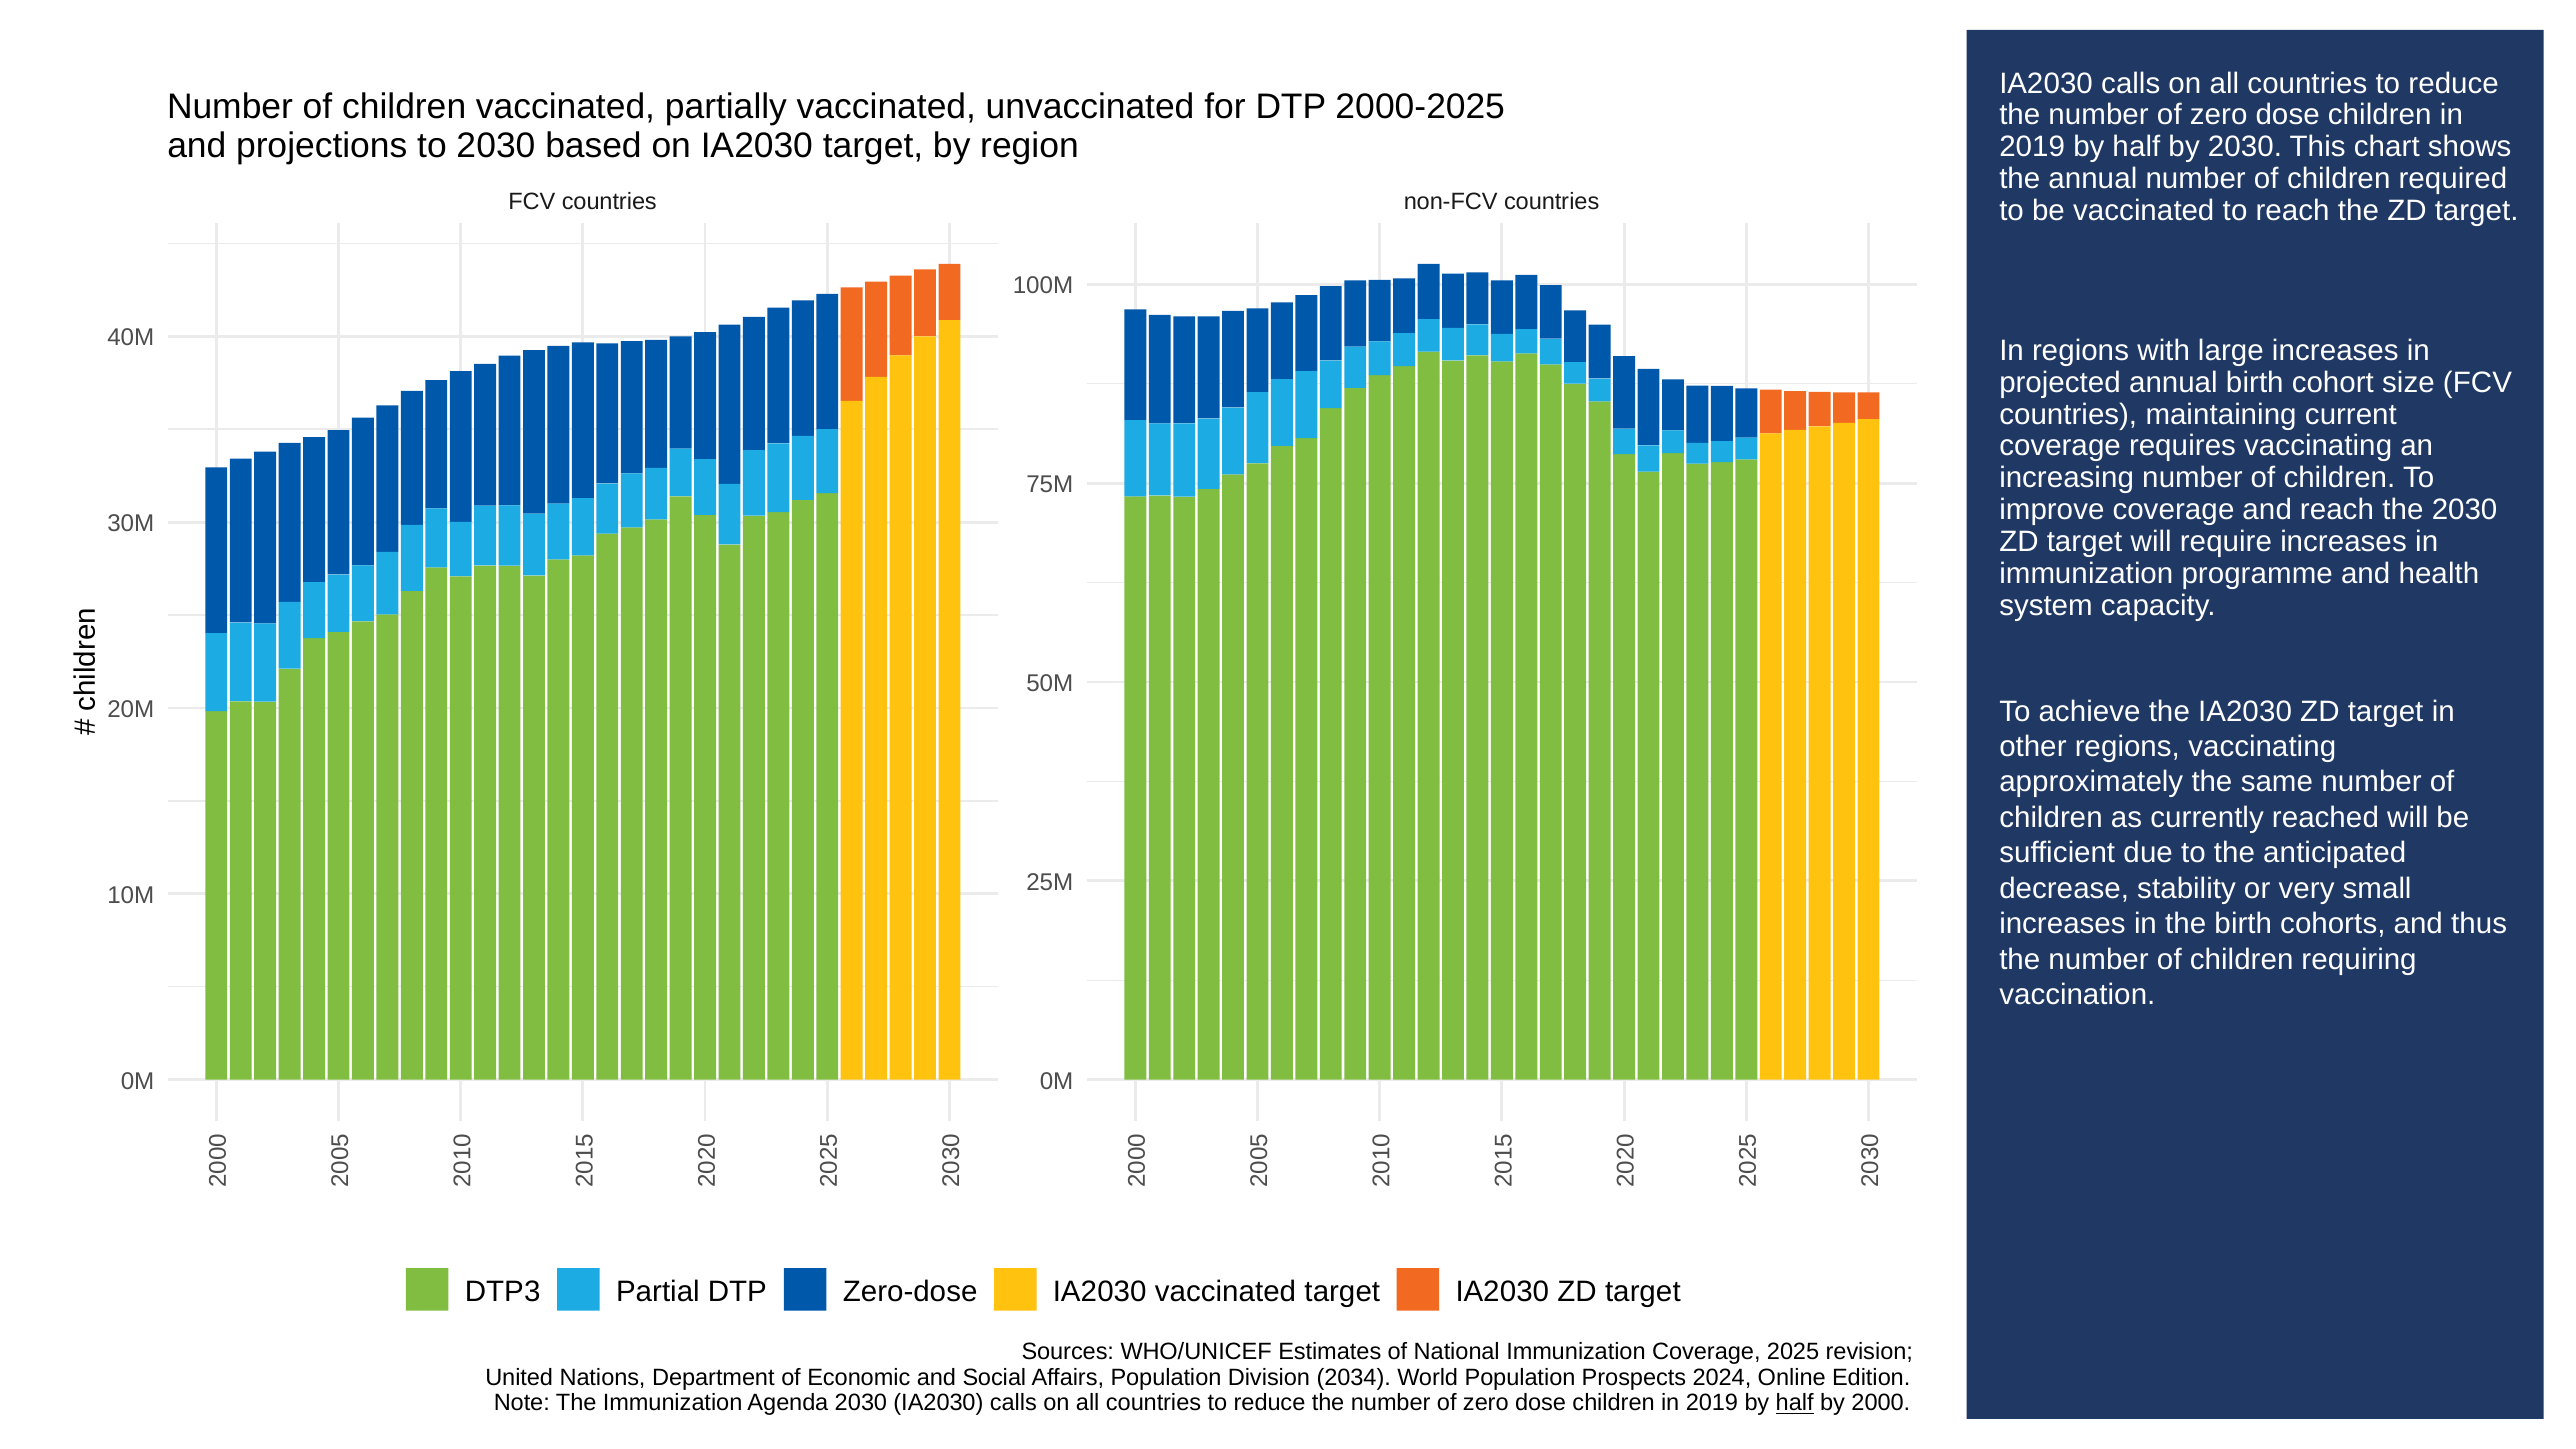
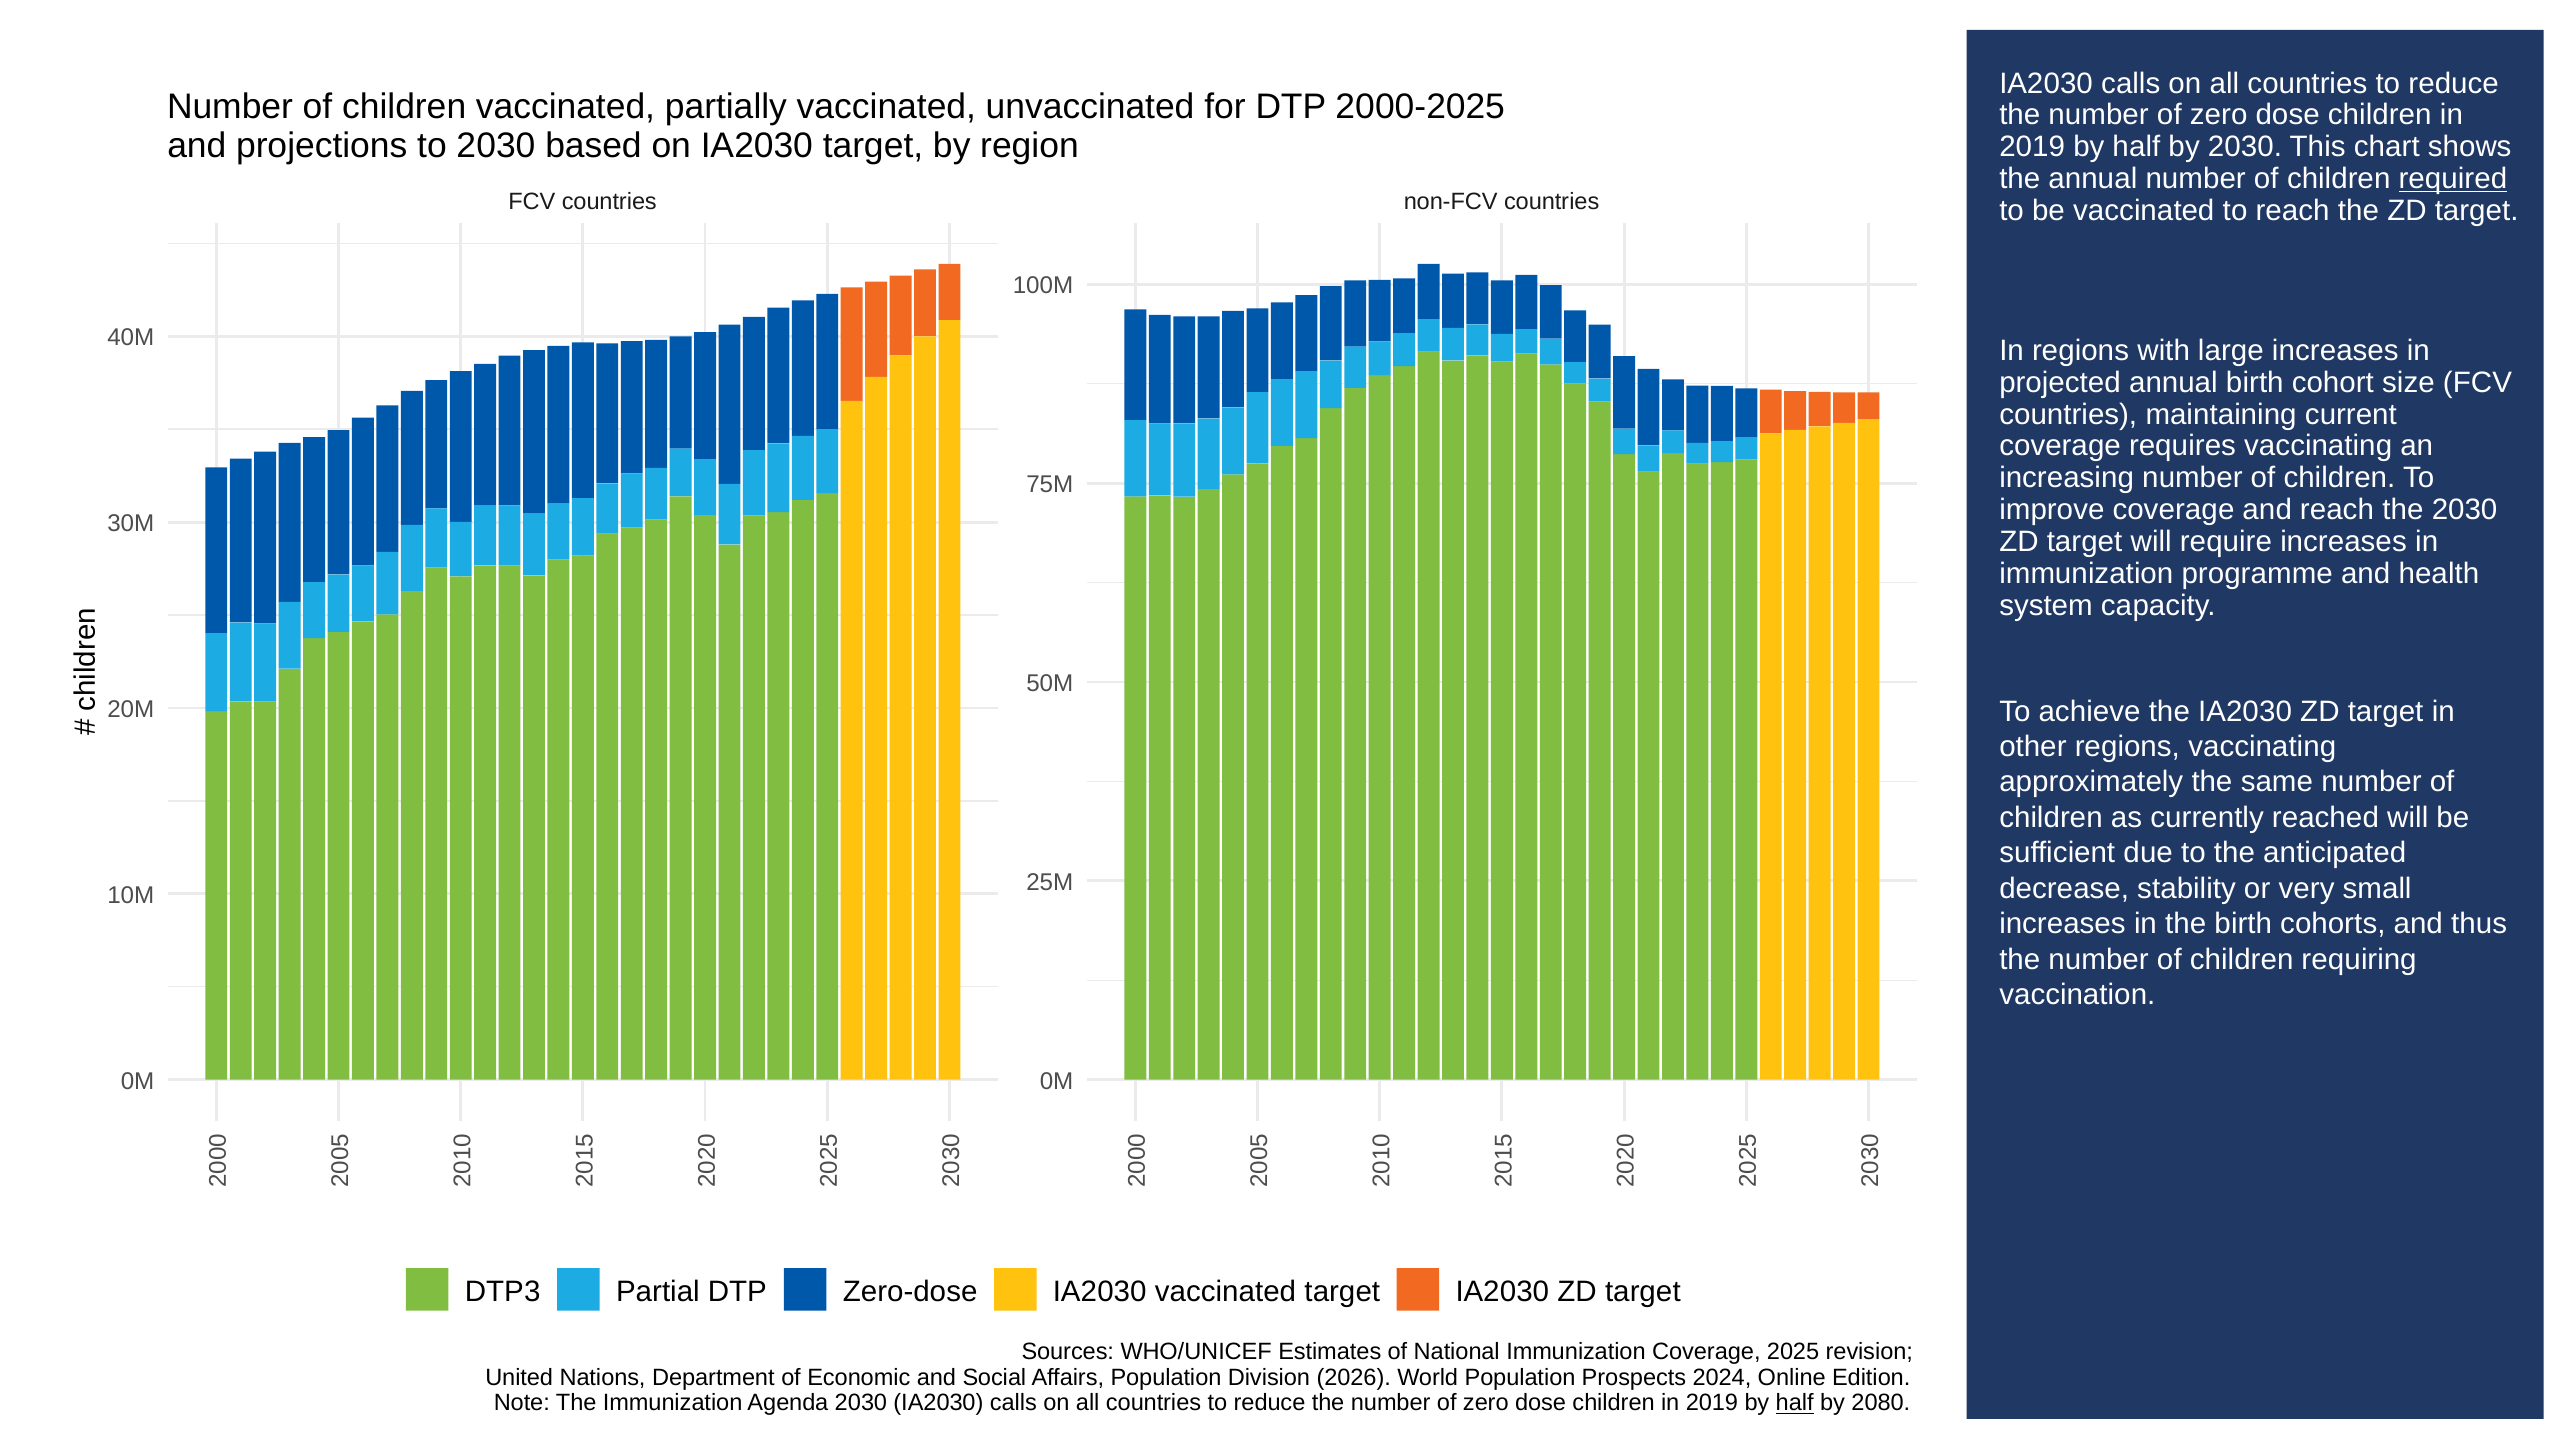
required underline: none -> present
2034: 2034 -> 2026
2000: 2000 -> 2080
